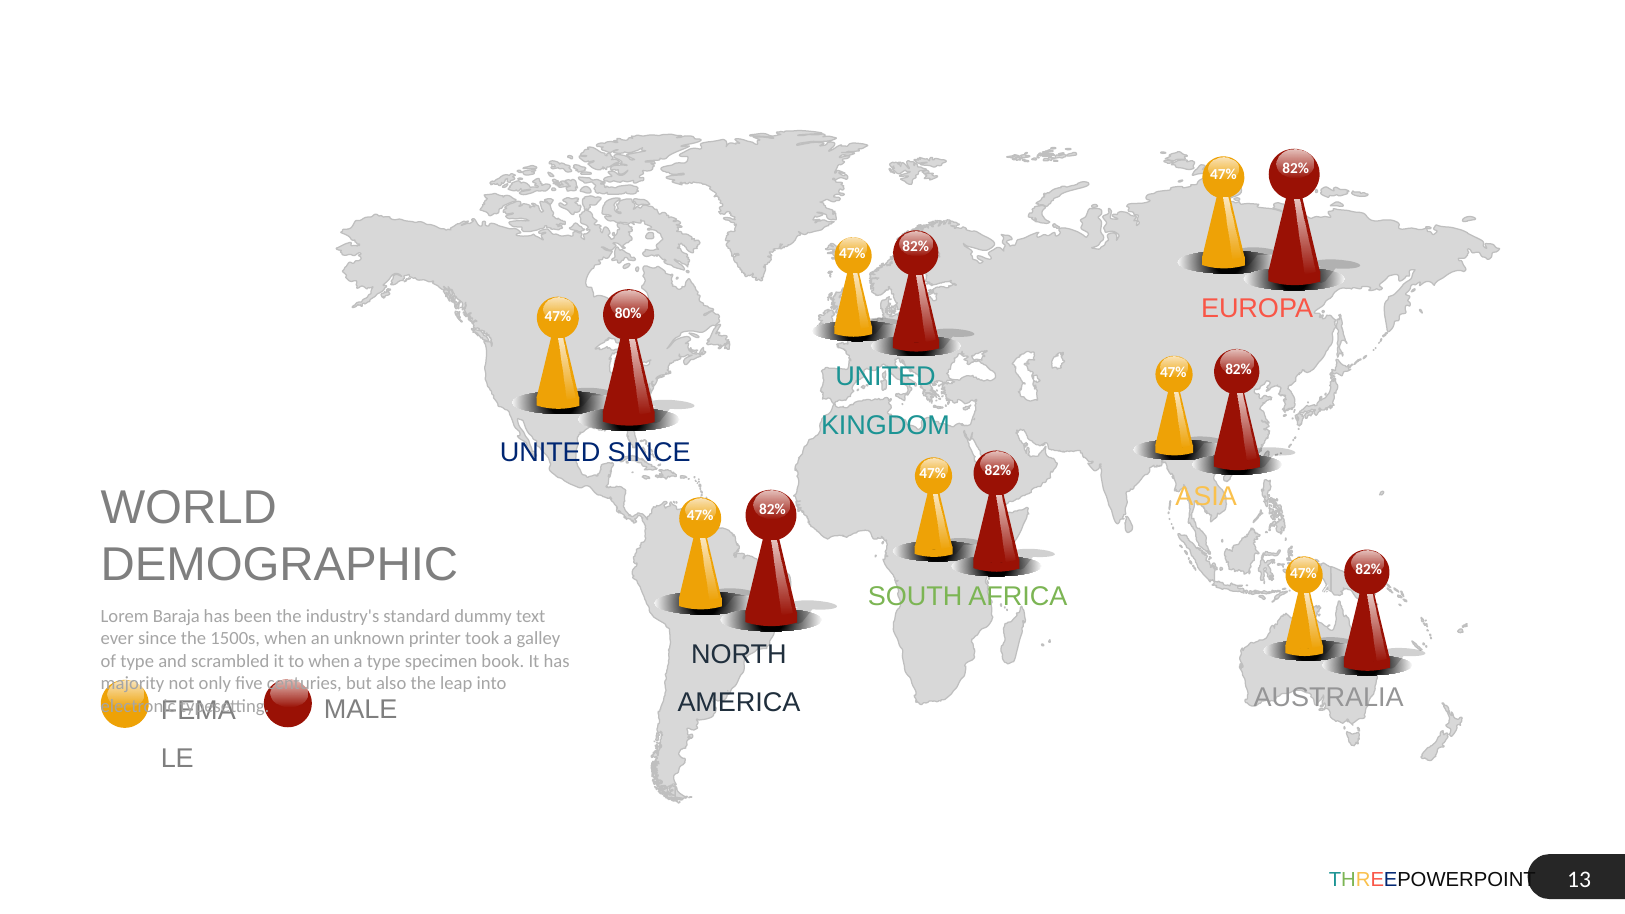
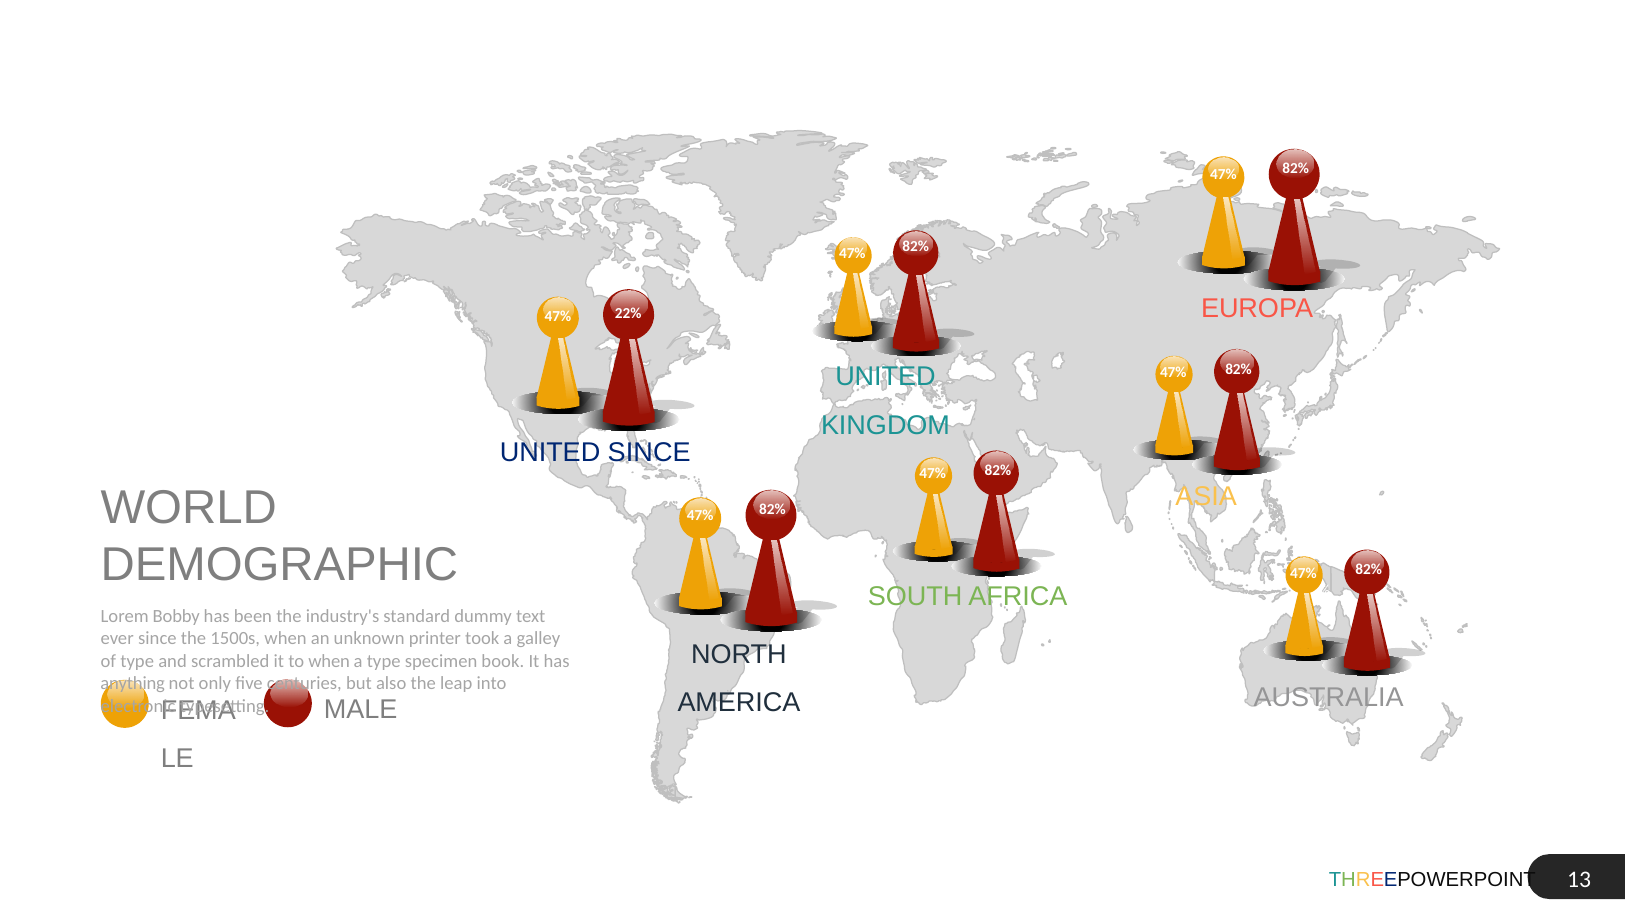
80%: 80% -> 22%
Baraja: Baraja -> Bobby
majority: majority -> anything
